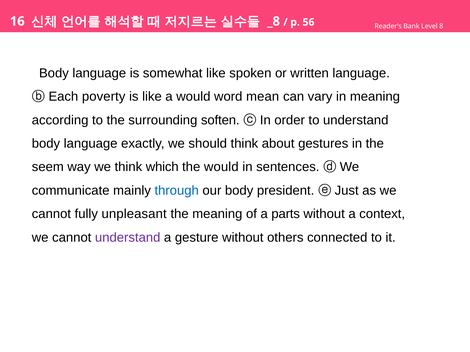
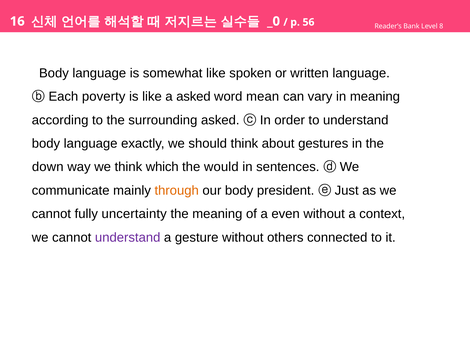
_8: _8 -> _0
a would: would -> asked
surrounding soften: soften -> asked
seem: seem -> down
through colour: blue -> orange
unpleasant: unpleasant -> uncertainty
parts: parts -> even
